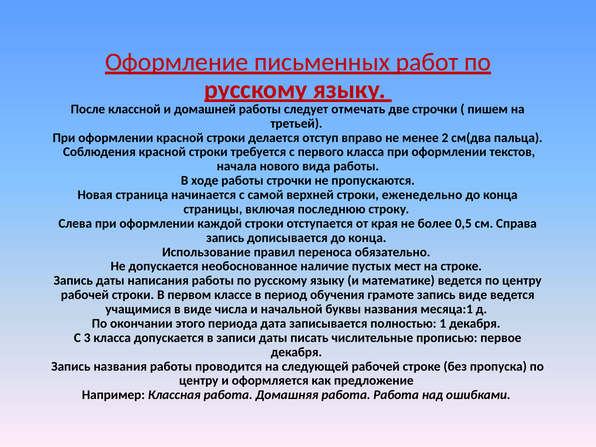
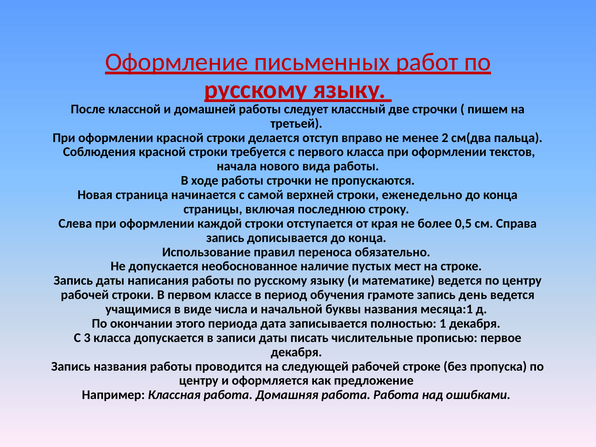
отмечать: отмечать -> классный
запись виде: виде -> день
